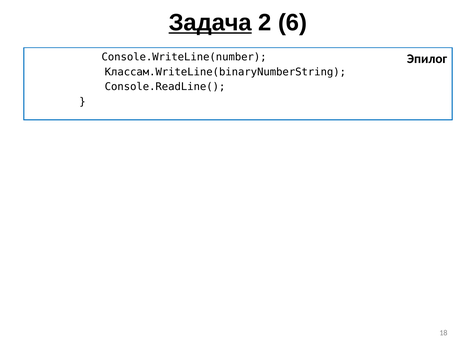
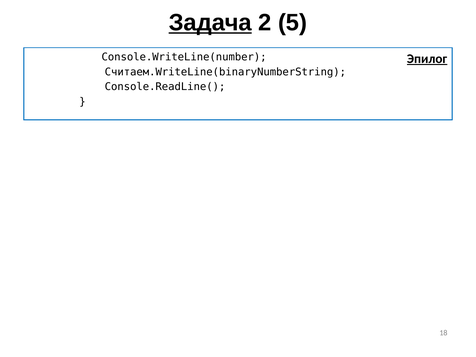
6: 6 -> 5
Эпилог underline: none -> present
Классам.WriteLine(binaryNumberString: Классам.WriteLine(binaryNumberString -> Считаем.WriteLine(binaryNumberString
